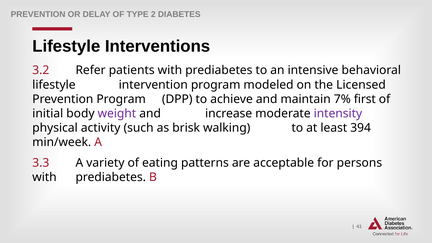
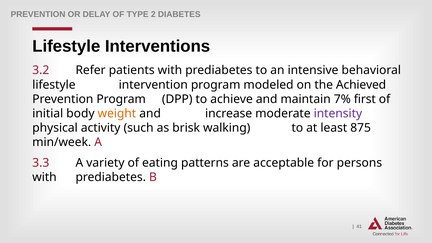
Licensed: Licensed -> Achieved
weight colour: purple -> orange
394: 394 -> 875
